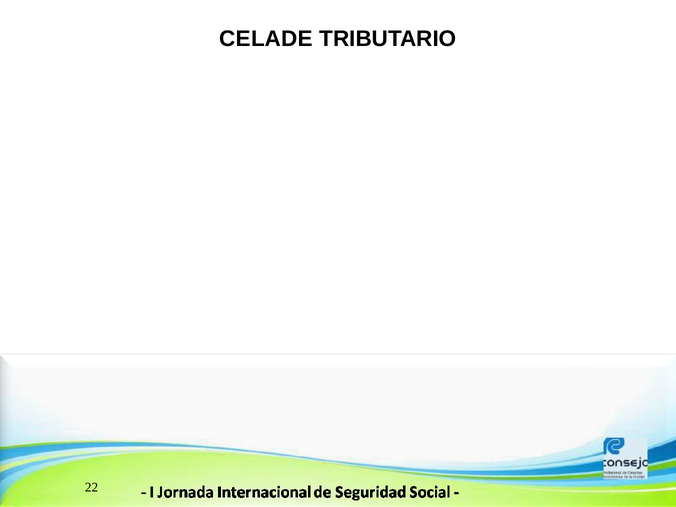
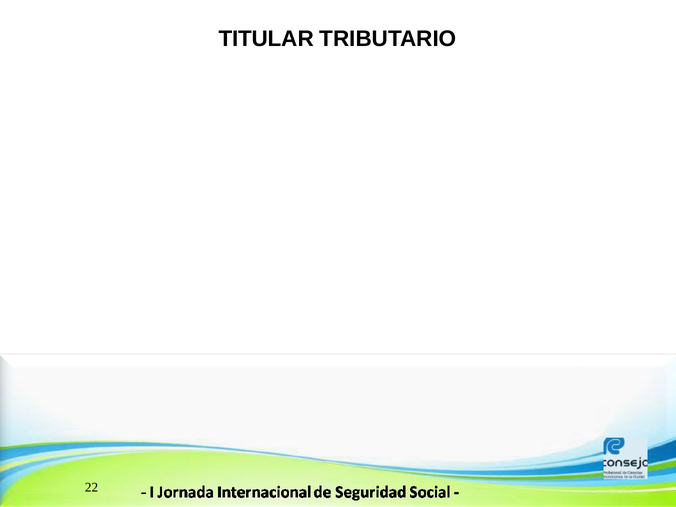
CELADE: CELADE -> TITULAR
